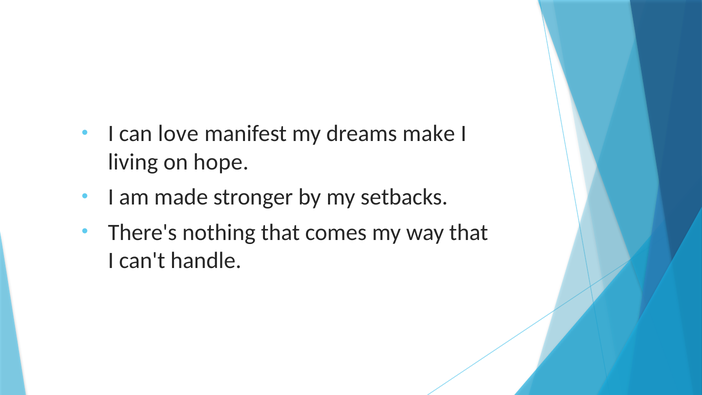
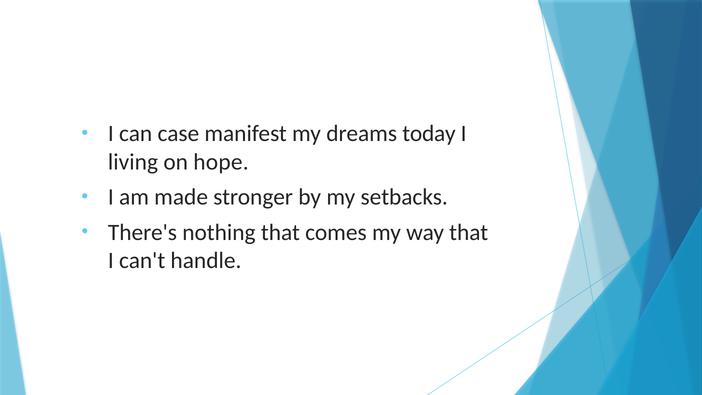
love: love -> case
make: make -> today
